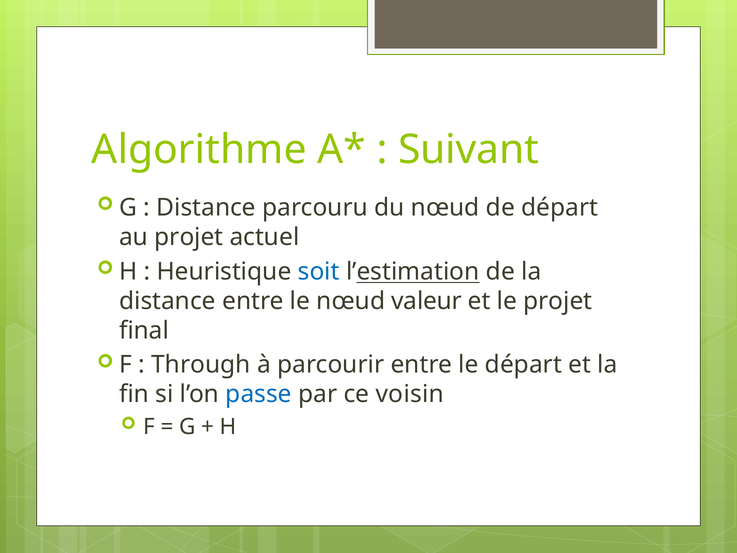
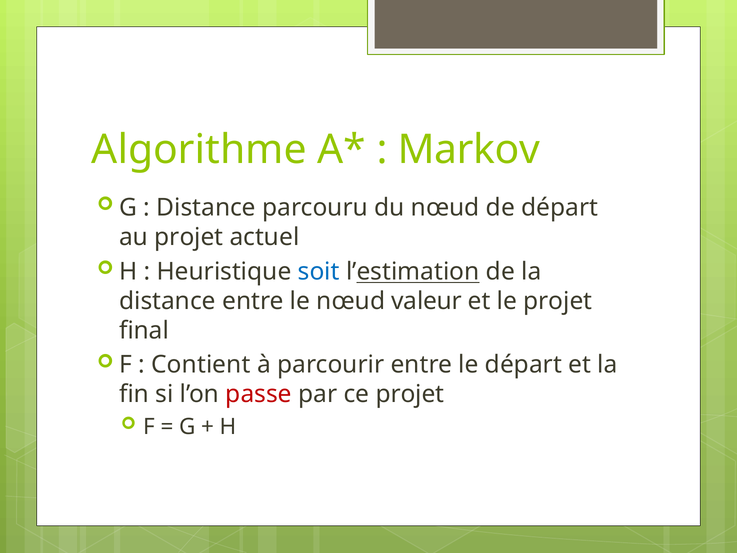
Suivant: Suivant -> Markov
Through: Through -> Contient
passe colour: blue -> red
ce voisin: voisin -> projet
